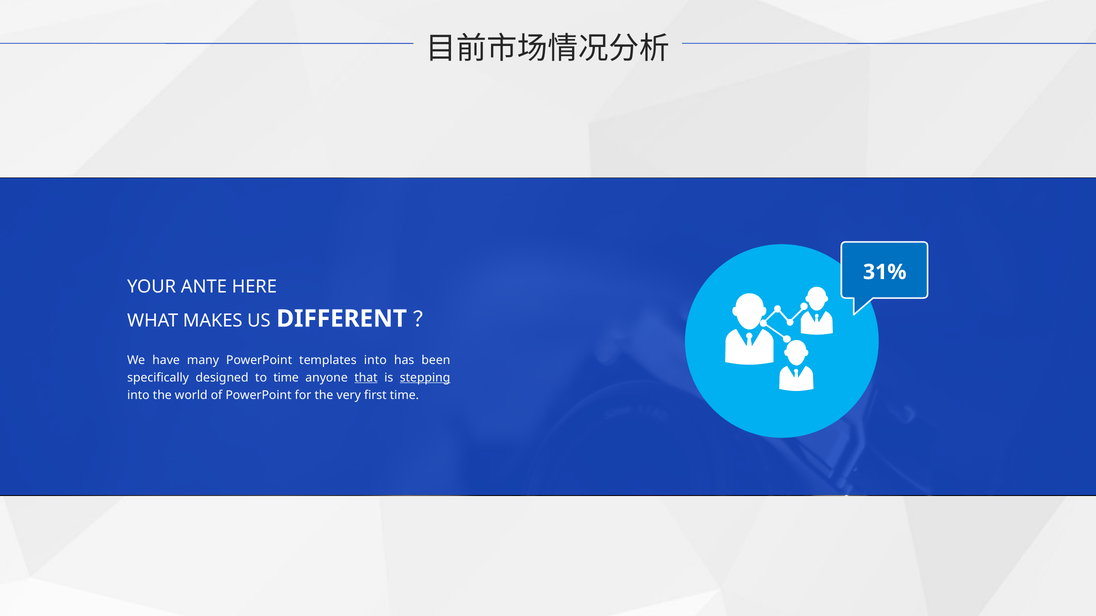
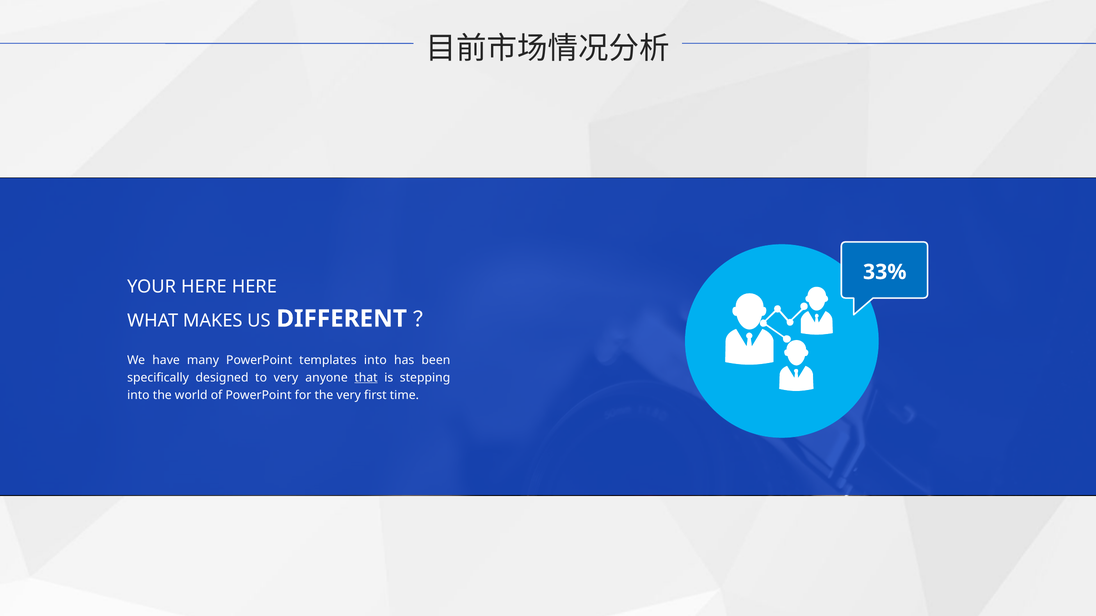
31%: 31% -> 33%
YOUR ANTE: ANTE -> HERE
to time: time -> very
stepping underline: present -> none
